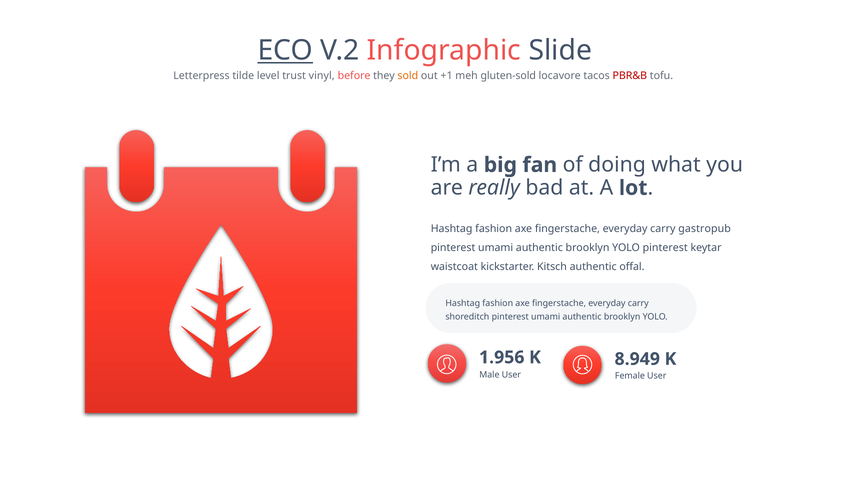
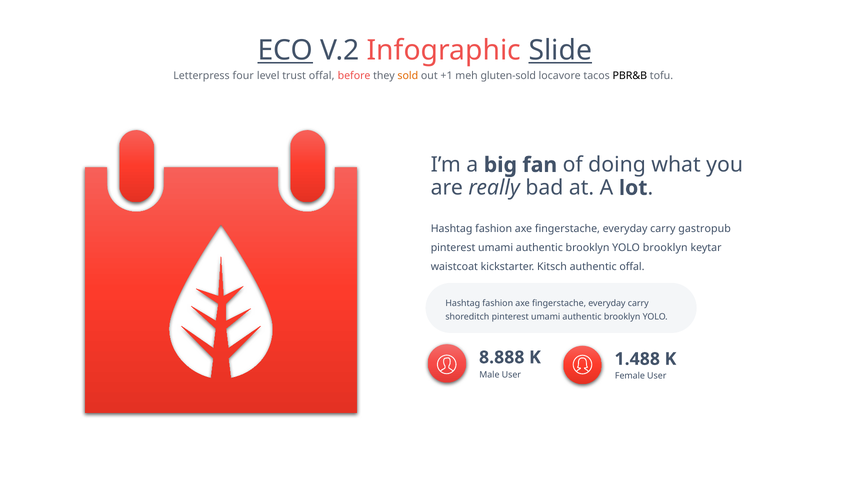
Slide underline: none -> present
tilde: tilde -> four
trust vinyl: vinyl -> offal
PBR&B colour: red -> black
YOLO pinterest: pinterest -> brooklyn
1.956: 1.956 -> 8.888
8.949: 8.949 -> 1.488
